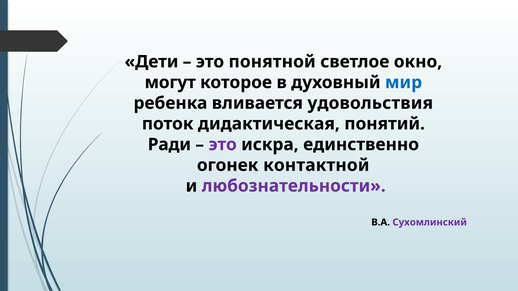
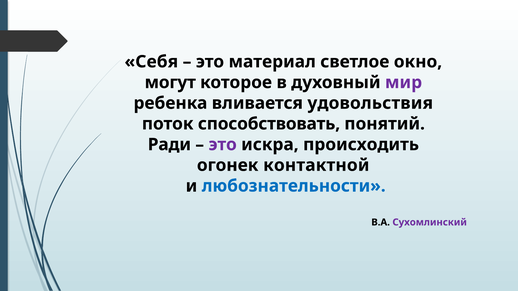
Дети: Дети -> Себя
понятной: понятной -> материал
мир colour: blue -> purple
дидактическая: дидактическая -> способствовать
единственно: единственно -> происходить
любознательности colour: purple -> blue
